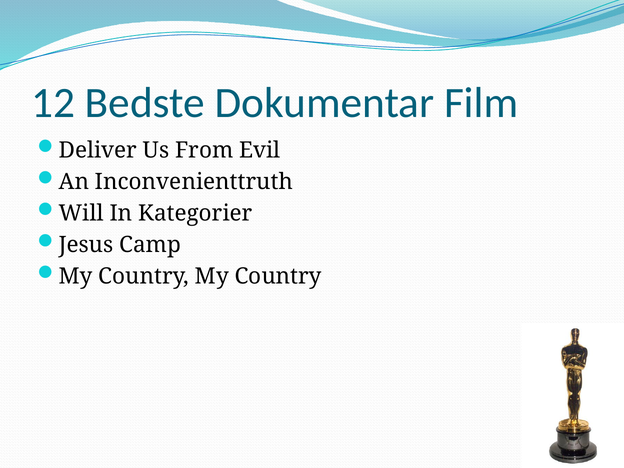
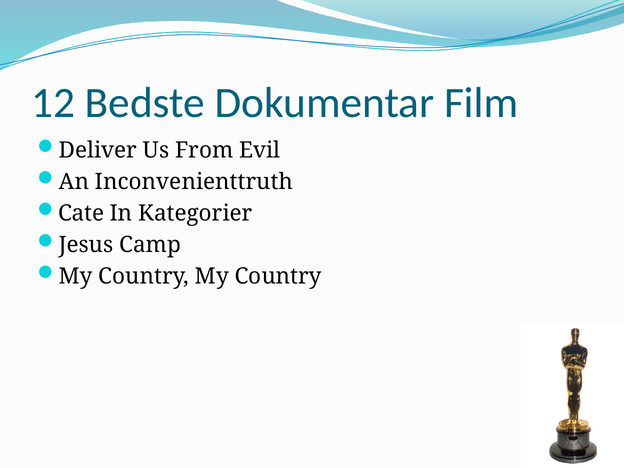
Will: Will -> Cate
